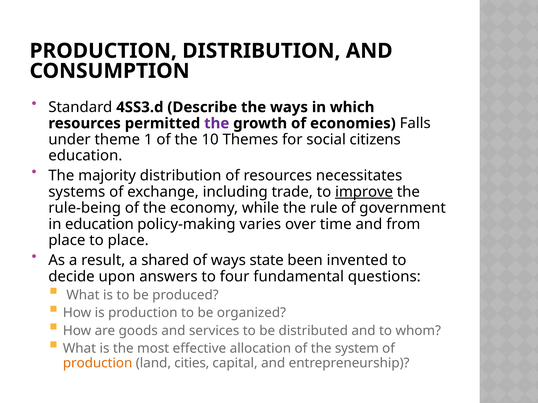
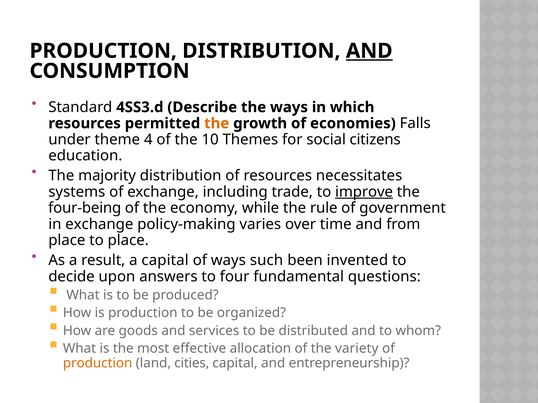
AND at (369, 51) underline: none -> present
the at (217, 124) colour: purple -> orange
1: 1 -> 4
rule-being: rule-being -> four-being
in education: education -> exchange
a shared: shared -> capital
state: state -> such
system: system -> variety
